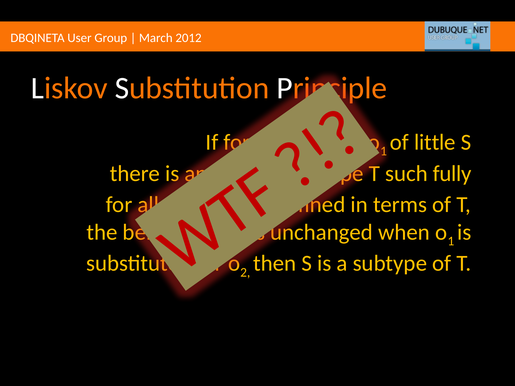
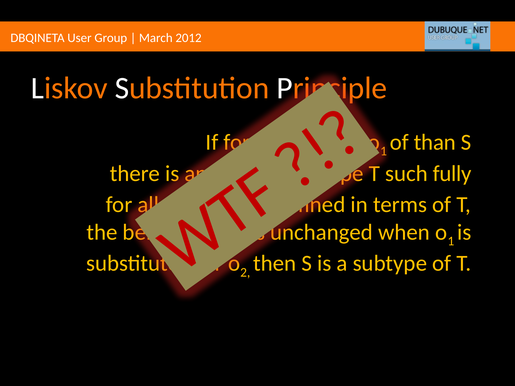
little: little -> than
